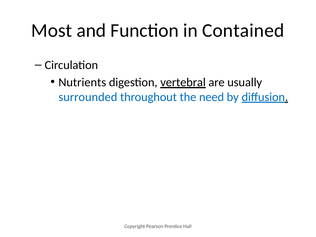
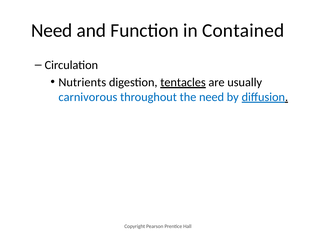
Most at (52, 31): Most -> Need
vertebral: vertebral -> tentacles
surrounded: surrounded -> carnivorous
